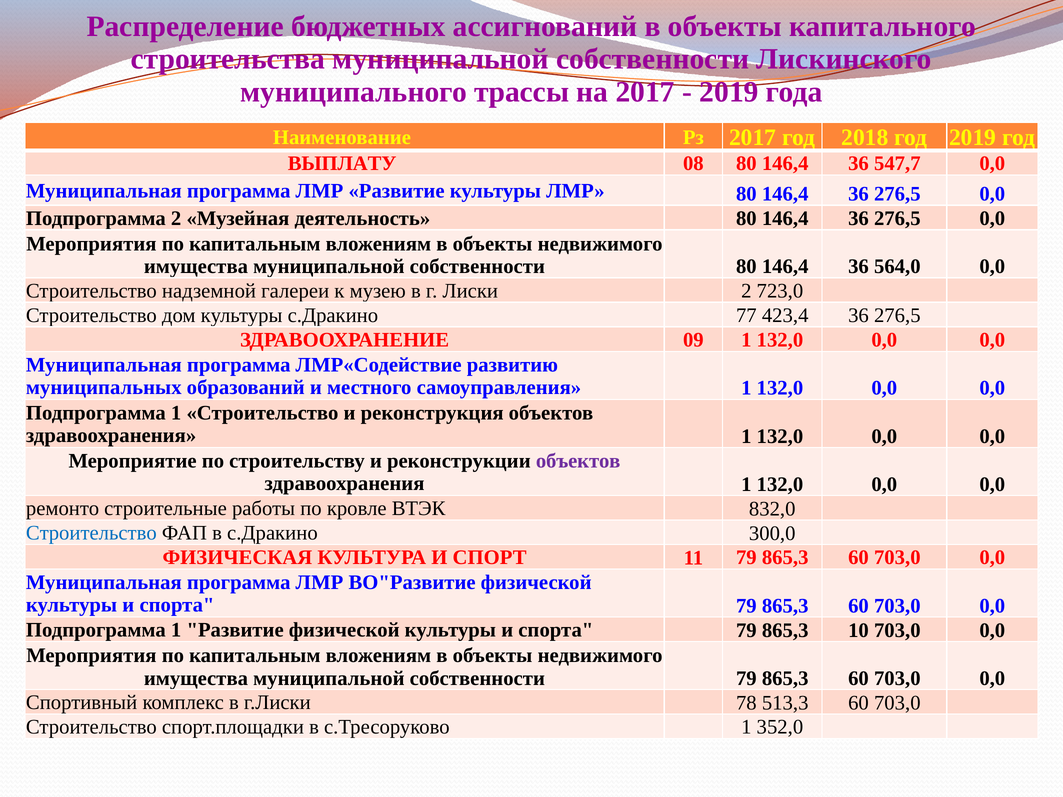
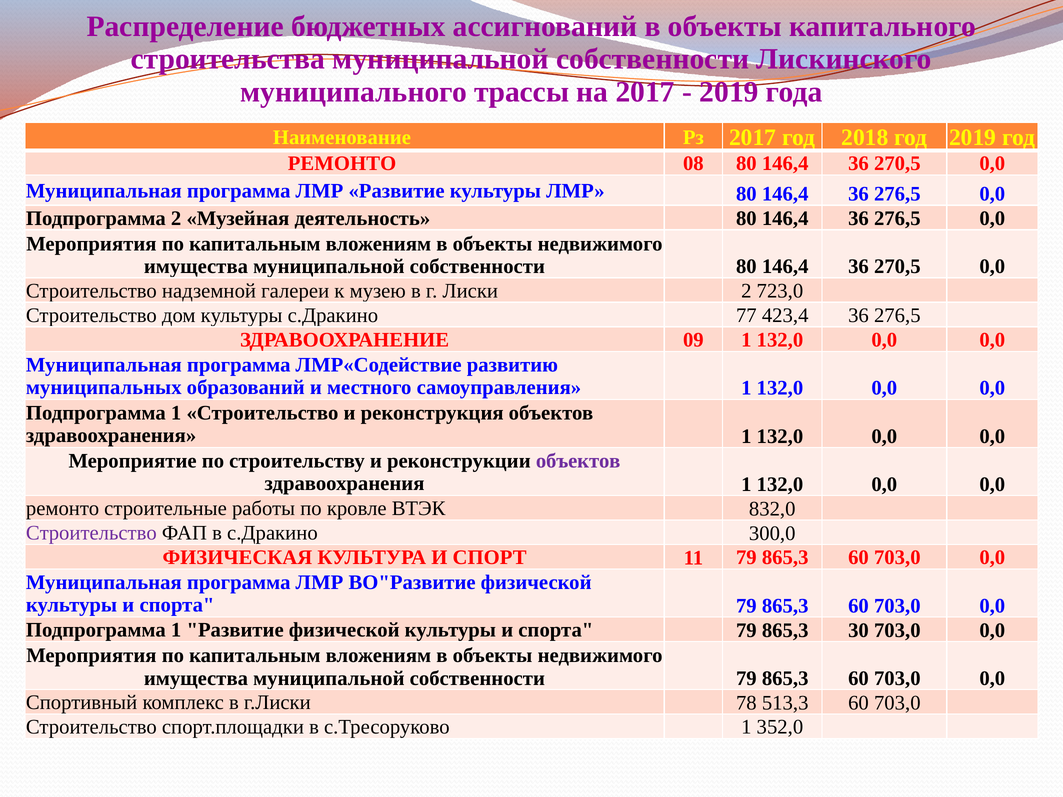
ВЫПЛАТУ at (342, 164): ВЫПЛАТУ -> РЕМОНТО
547,7 at (897, 164): 547,7 -> 270,5
564,0 at (897, 267): 564,0 -> 270,5
Строительство at (91, 533) colour: blue -> purple
10: 10 -> 30
